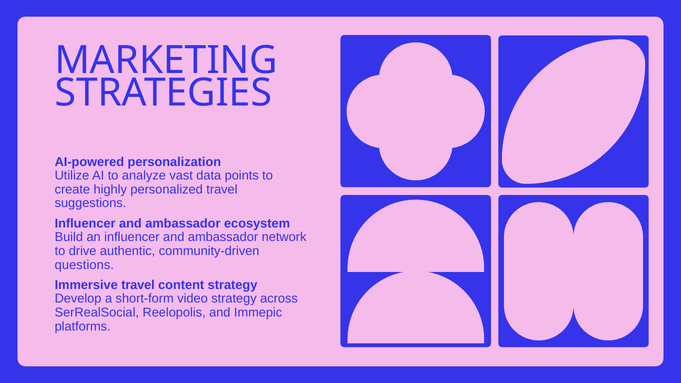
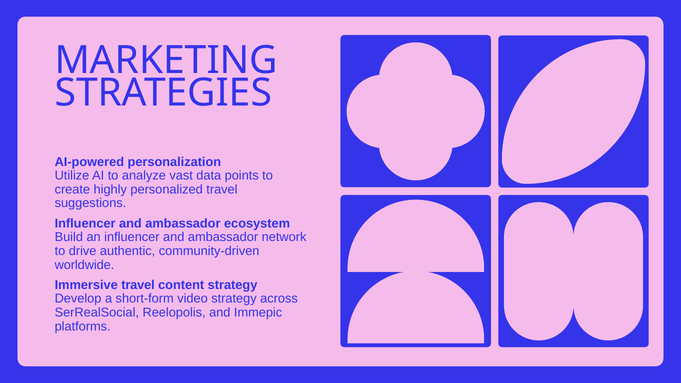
questions: questions -> worldwide
